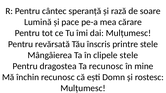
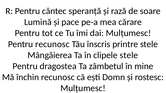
Pentru revărsată: revărsată -> recunosc
Ta recunosc: recunosc -> zâmbetul
